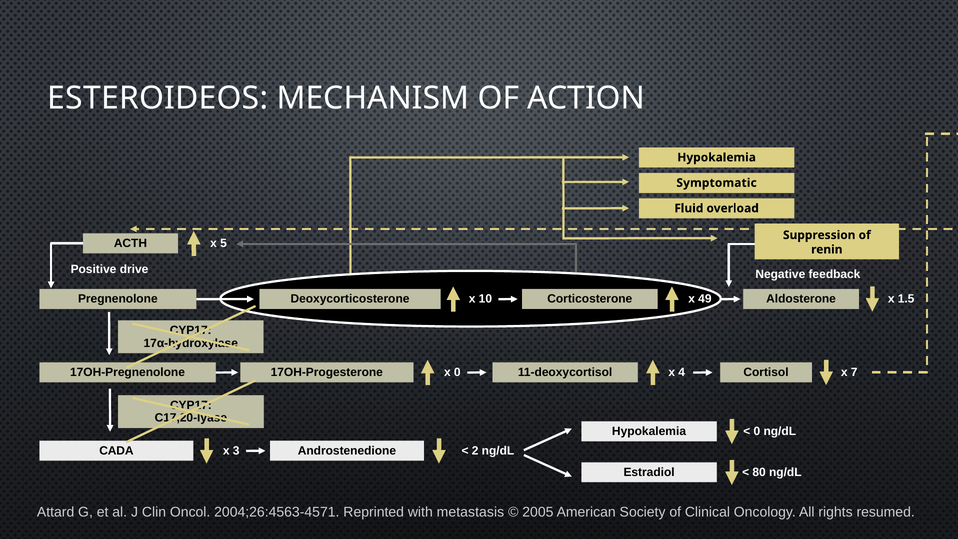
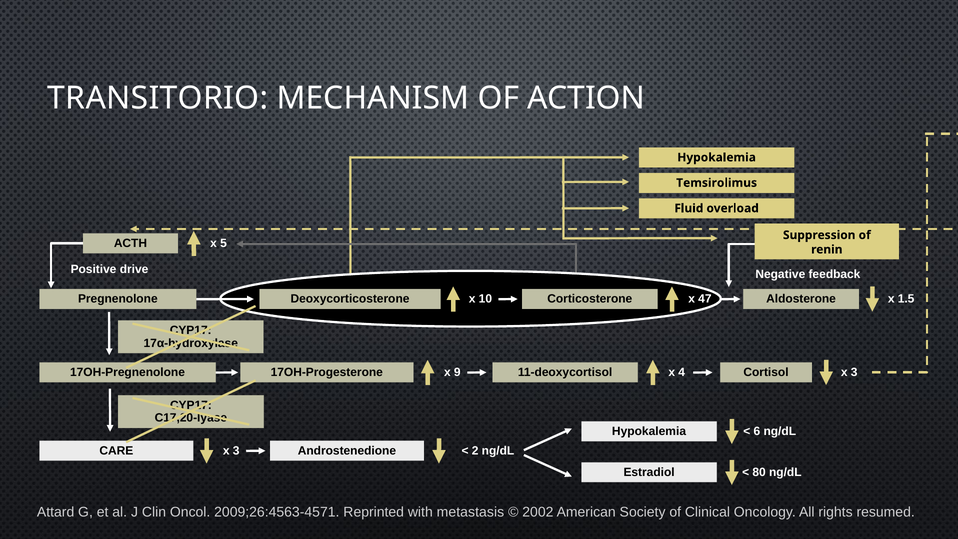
ESTEROIDEOS: ESTEROIDEOS -> TRANSITORIO
Symptomatic: Symptomatic -> Temsirolimus
49: 49 -> 47
x 0: 0 -> 9
4 x 7: 7 -> 3
0 at (757, 431): 0 -> 6
CADA: CADA -> CARE
2004;26:4563-4571: 2004;26:4563-4571 -> 2009;26:4563-4571
2005: 2005 -> 2002
